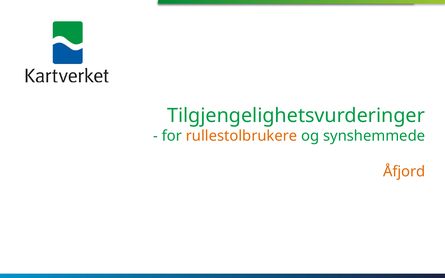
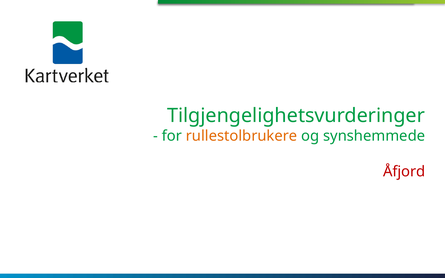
Åfjord colour: orange -> red
